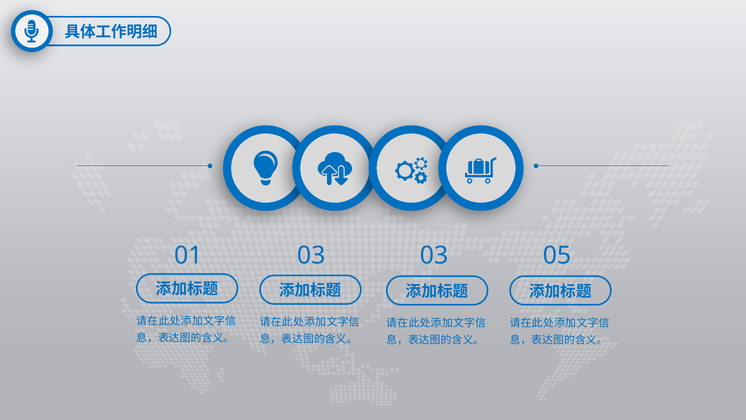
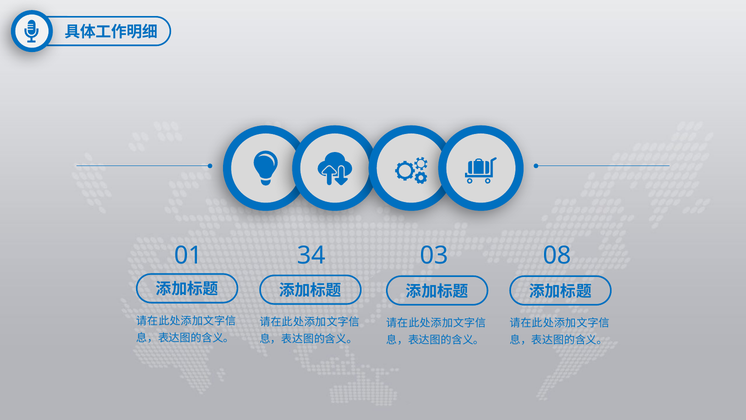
01 03: 03 -> 34
05: 05 -> 08
